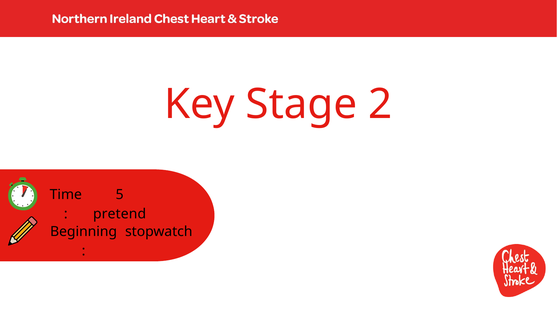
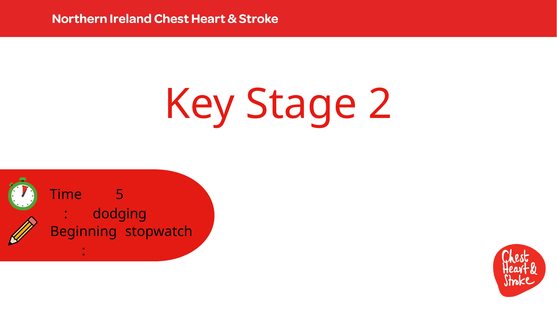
pretend: pretend -> dodging
